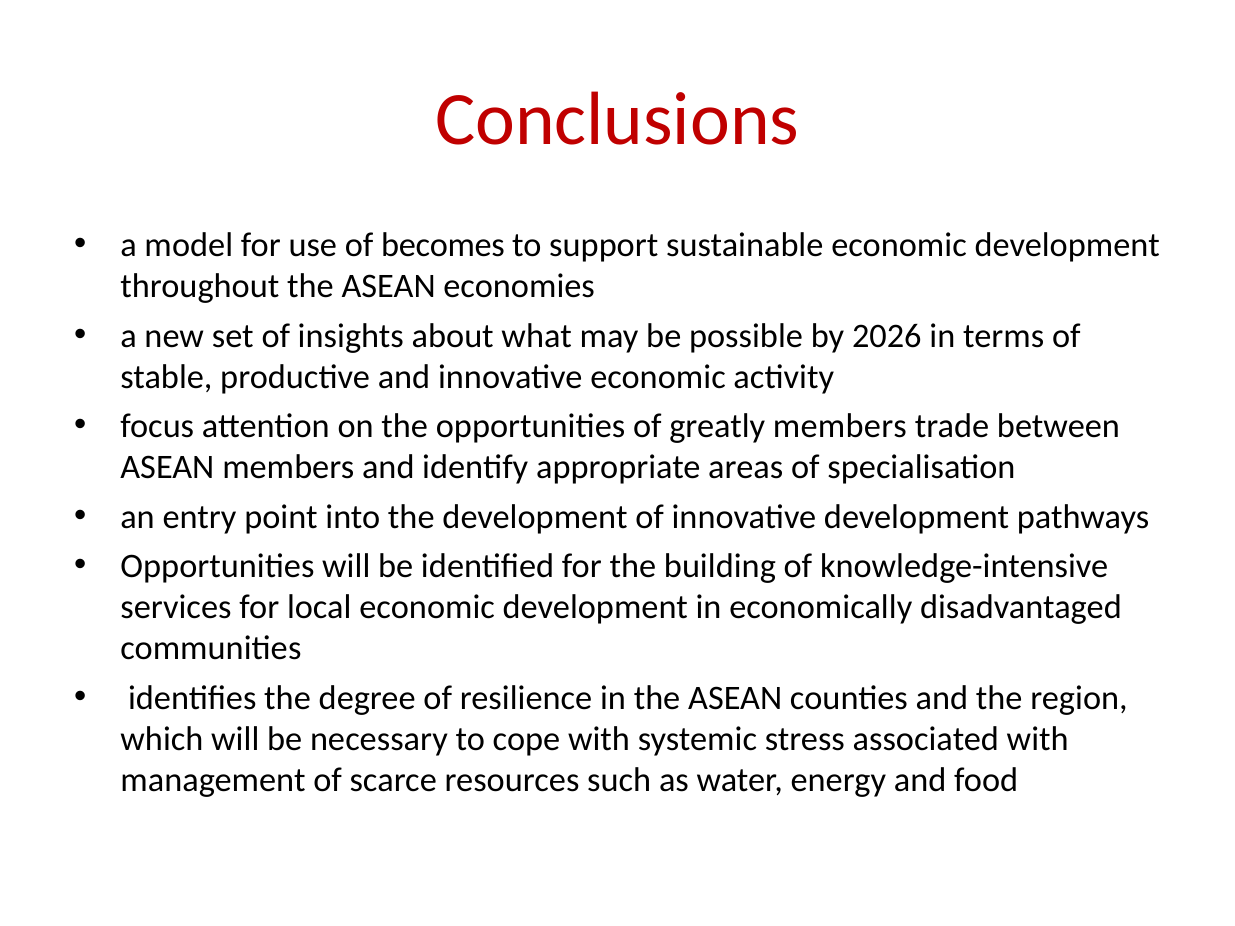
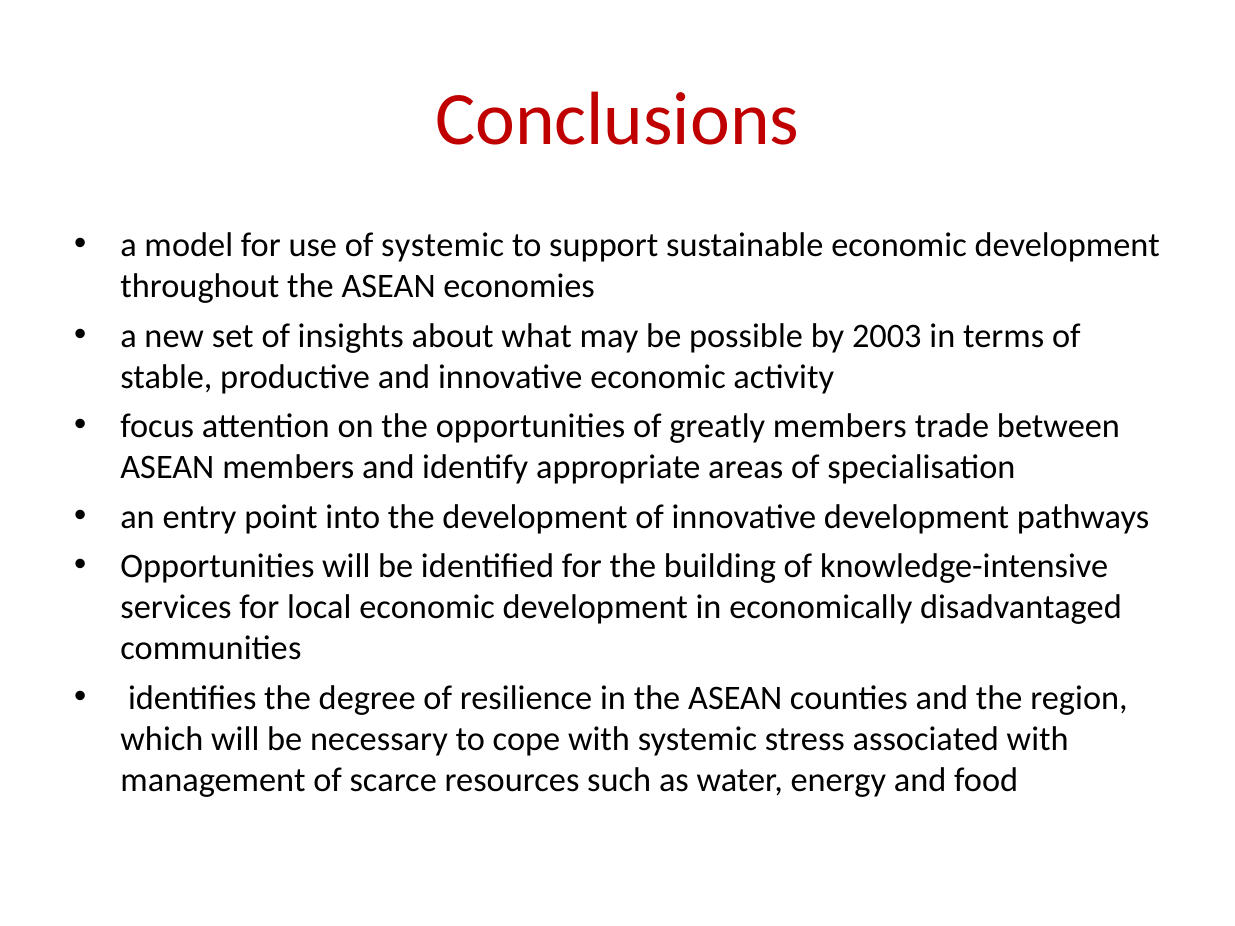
of becomes: becomes -> systemic
2026: 2026 -> 2003
